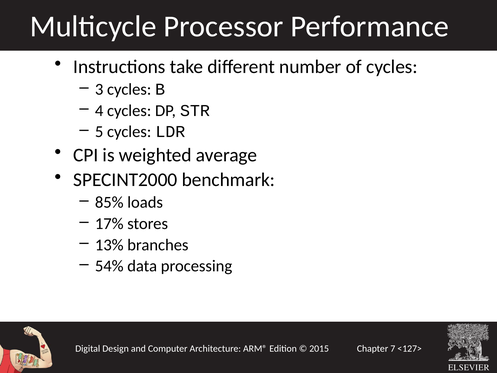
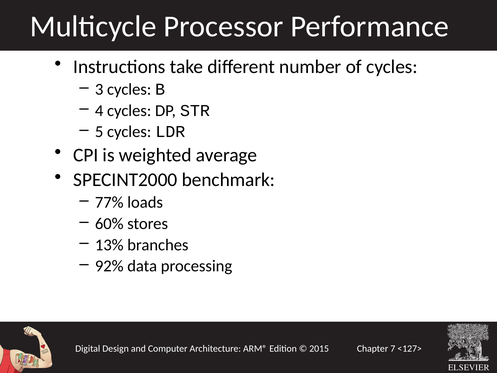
85%: 85% -> 77%
17%: 17% -> 60%
54%: 54% -> 92%
